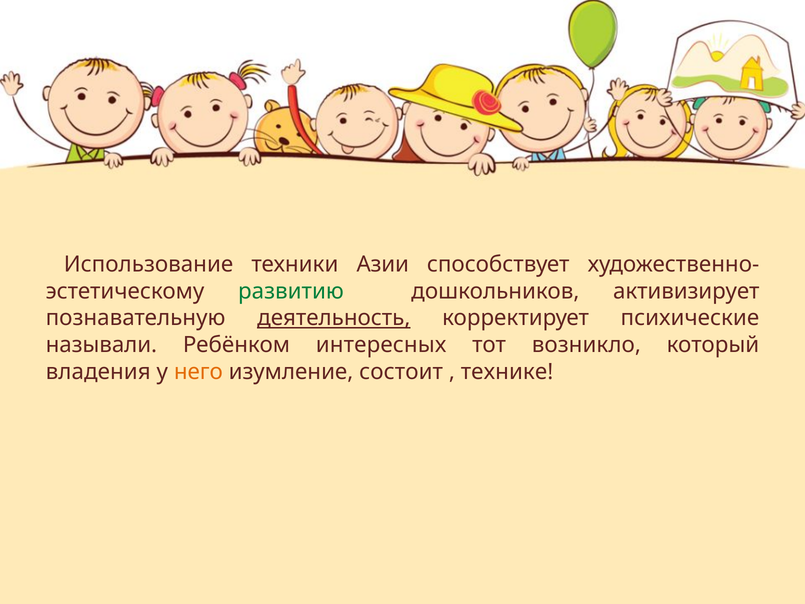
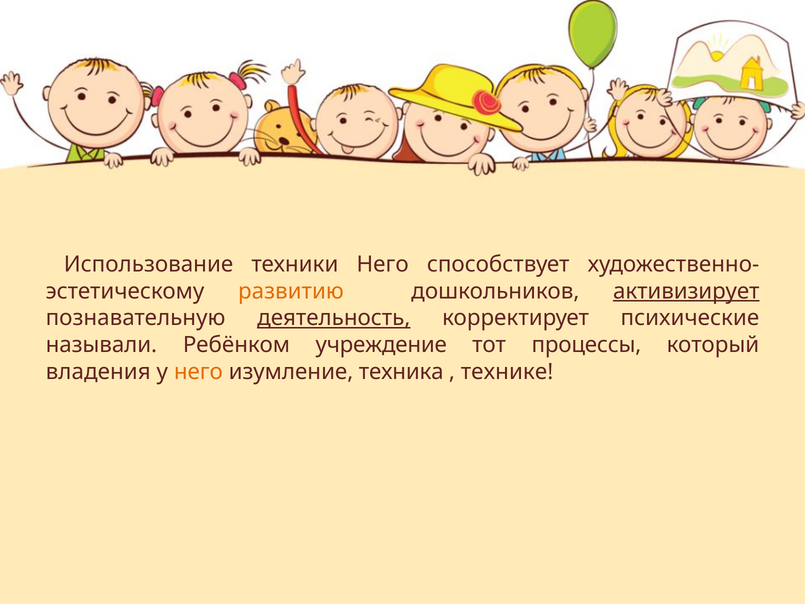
техники Азии: Азии -> Него
развитию colour: green -> orange
активизирует underline: none -> present
интересных: интересных -> учреждение
возникло: возникло -> процессы
состоит: состоит -> техника
